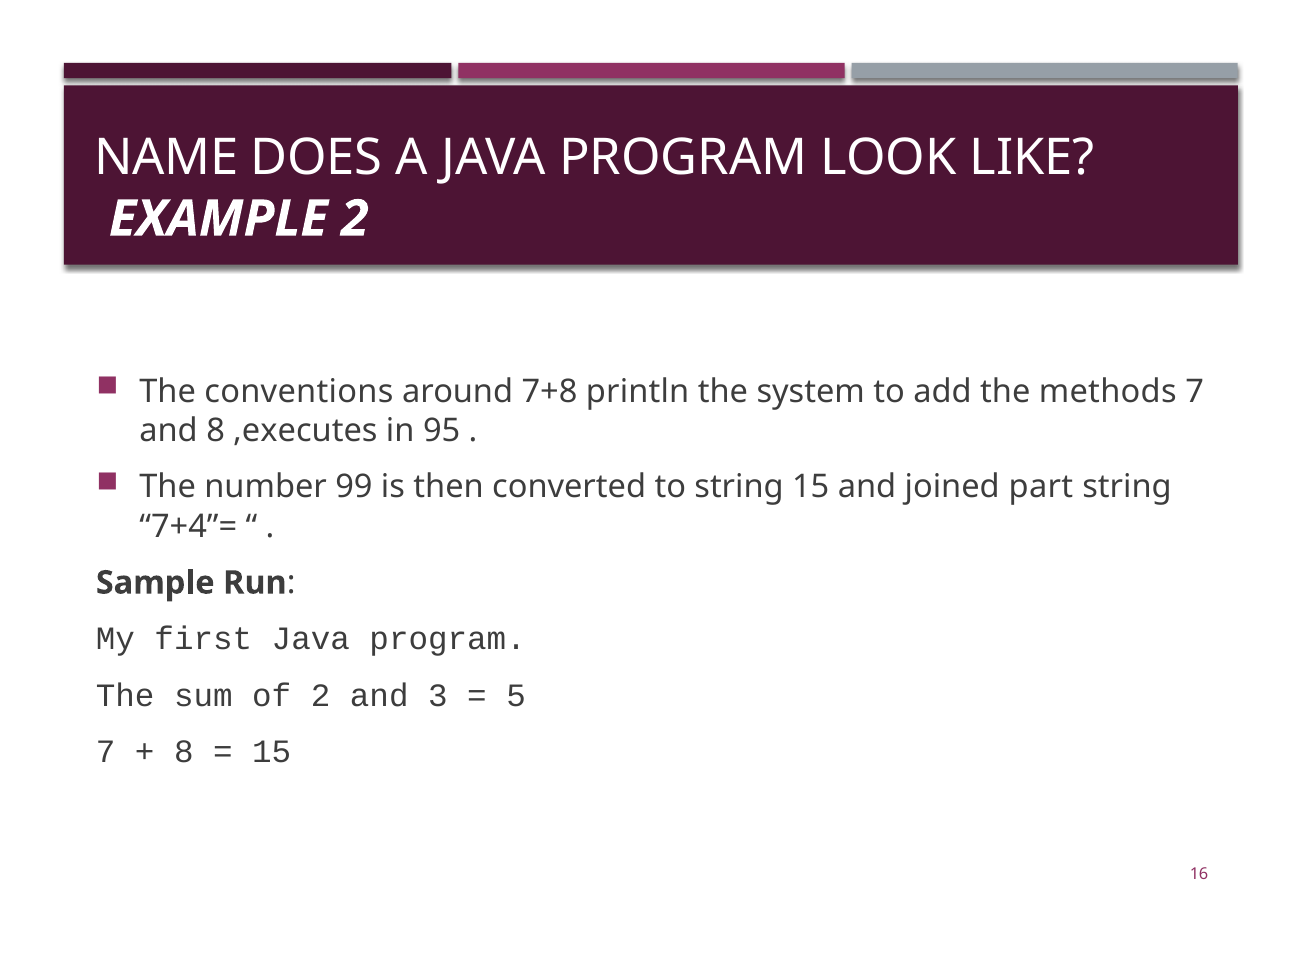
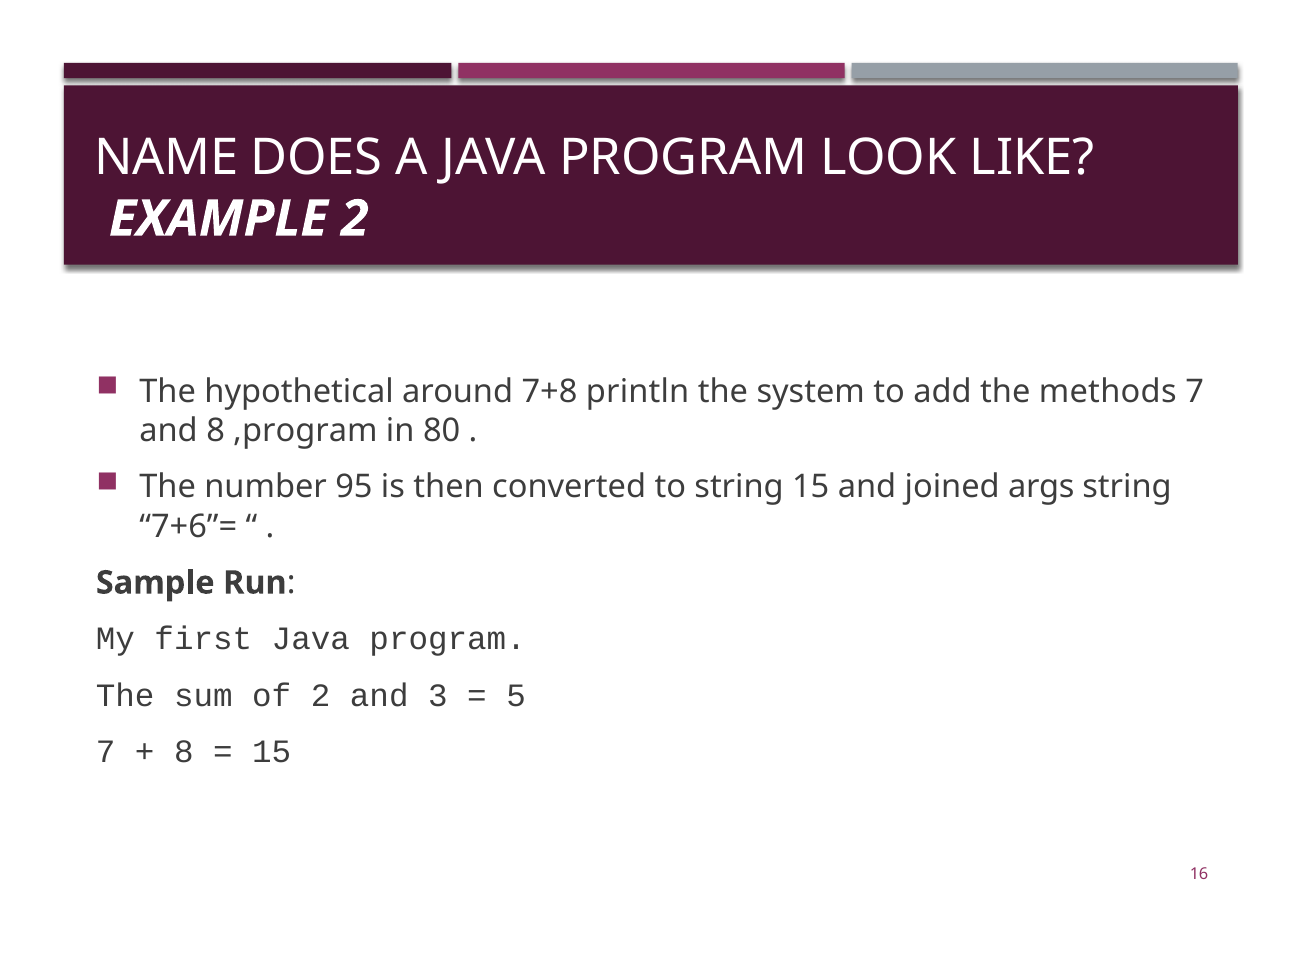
conventions: conventions -> hypothetical
,executes: ,executes -> ,program
95: 95 -> 80
99: 99 -> 95
part: part -> args
7+4”=: 7+4”= -> 7+6”=
